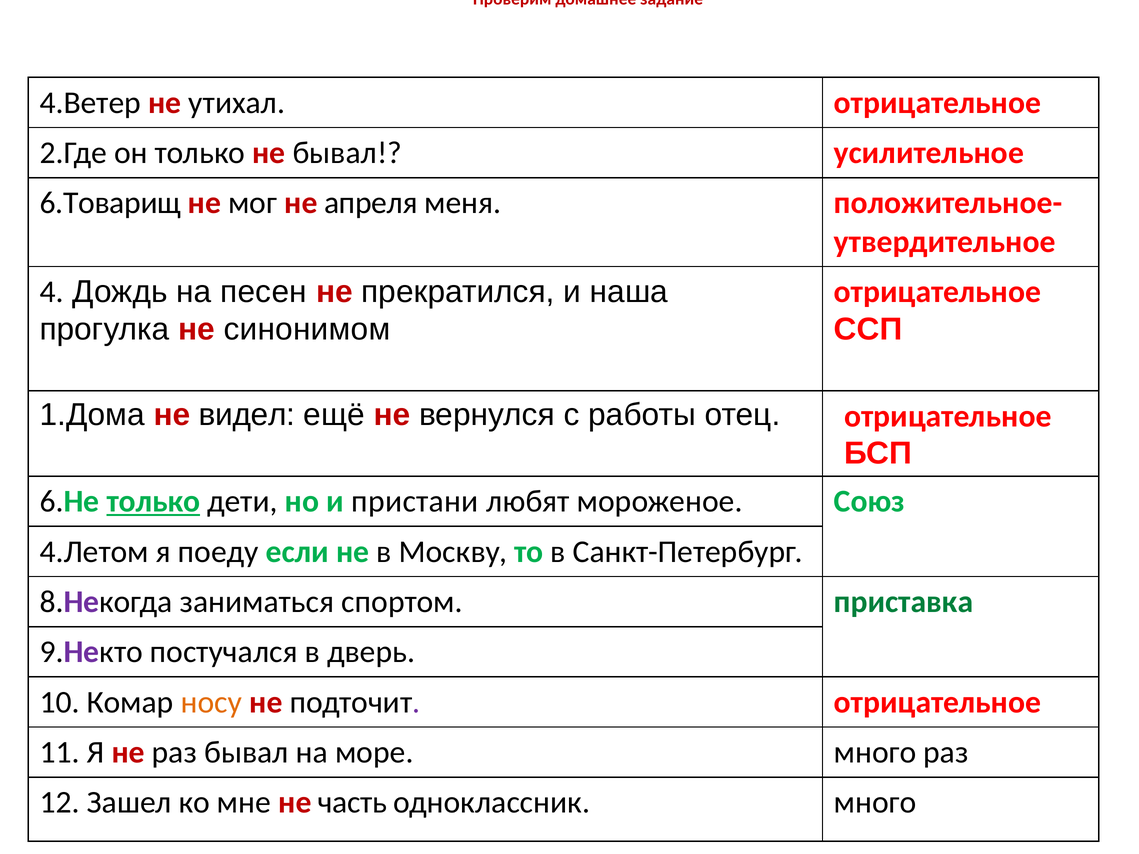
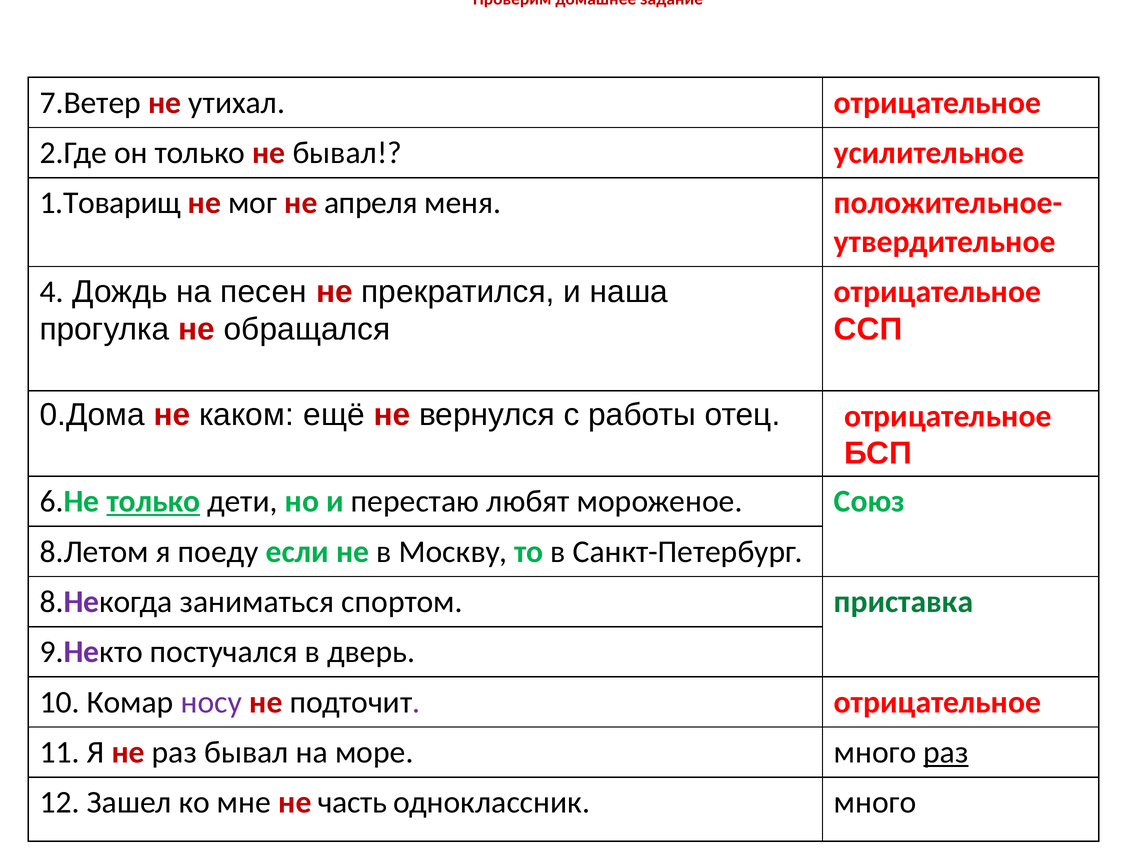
4.Ветер: 4.Ветер -> 7.Ветер
6.Товарищ: 6.Товарищ -> 1.Товарищ
синонимом: синонимом -> обращался
1.Дома: 1.Дома -> 0.Дома
видел: видел -> каком
пристани: пристани -> перестаю
4.Летом: 4.Летом -> 8.Летом
носу colour: orange -> purple
раз at (946, 753) underline: none -> present
